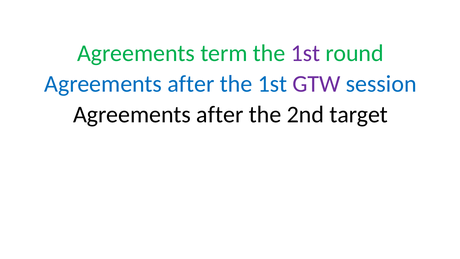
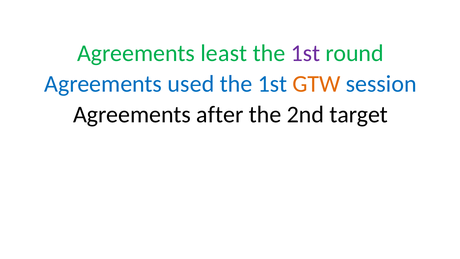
term: term -> least
after at (191, 84): after -> used
GTW colour: purple -> orange
